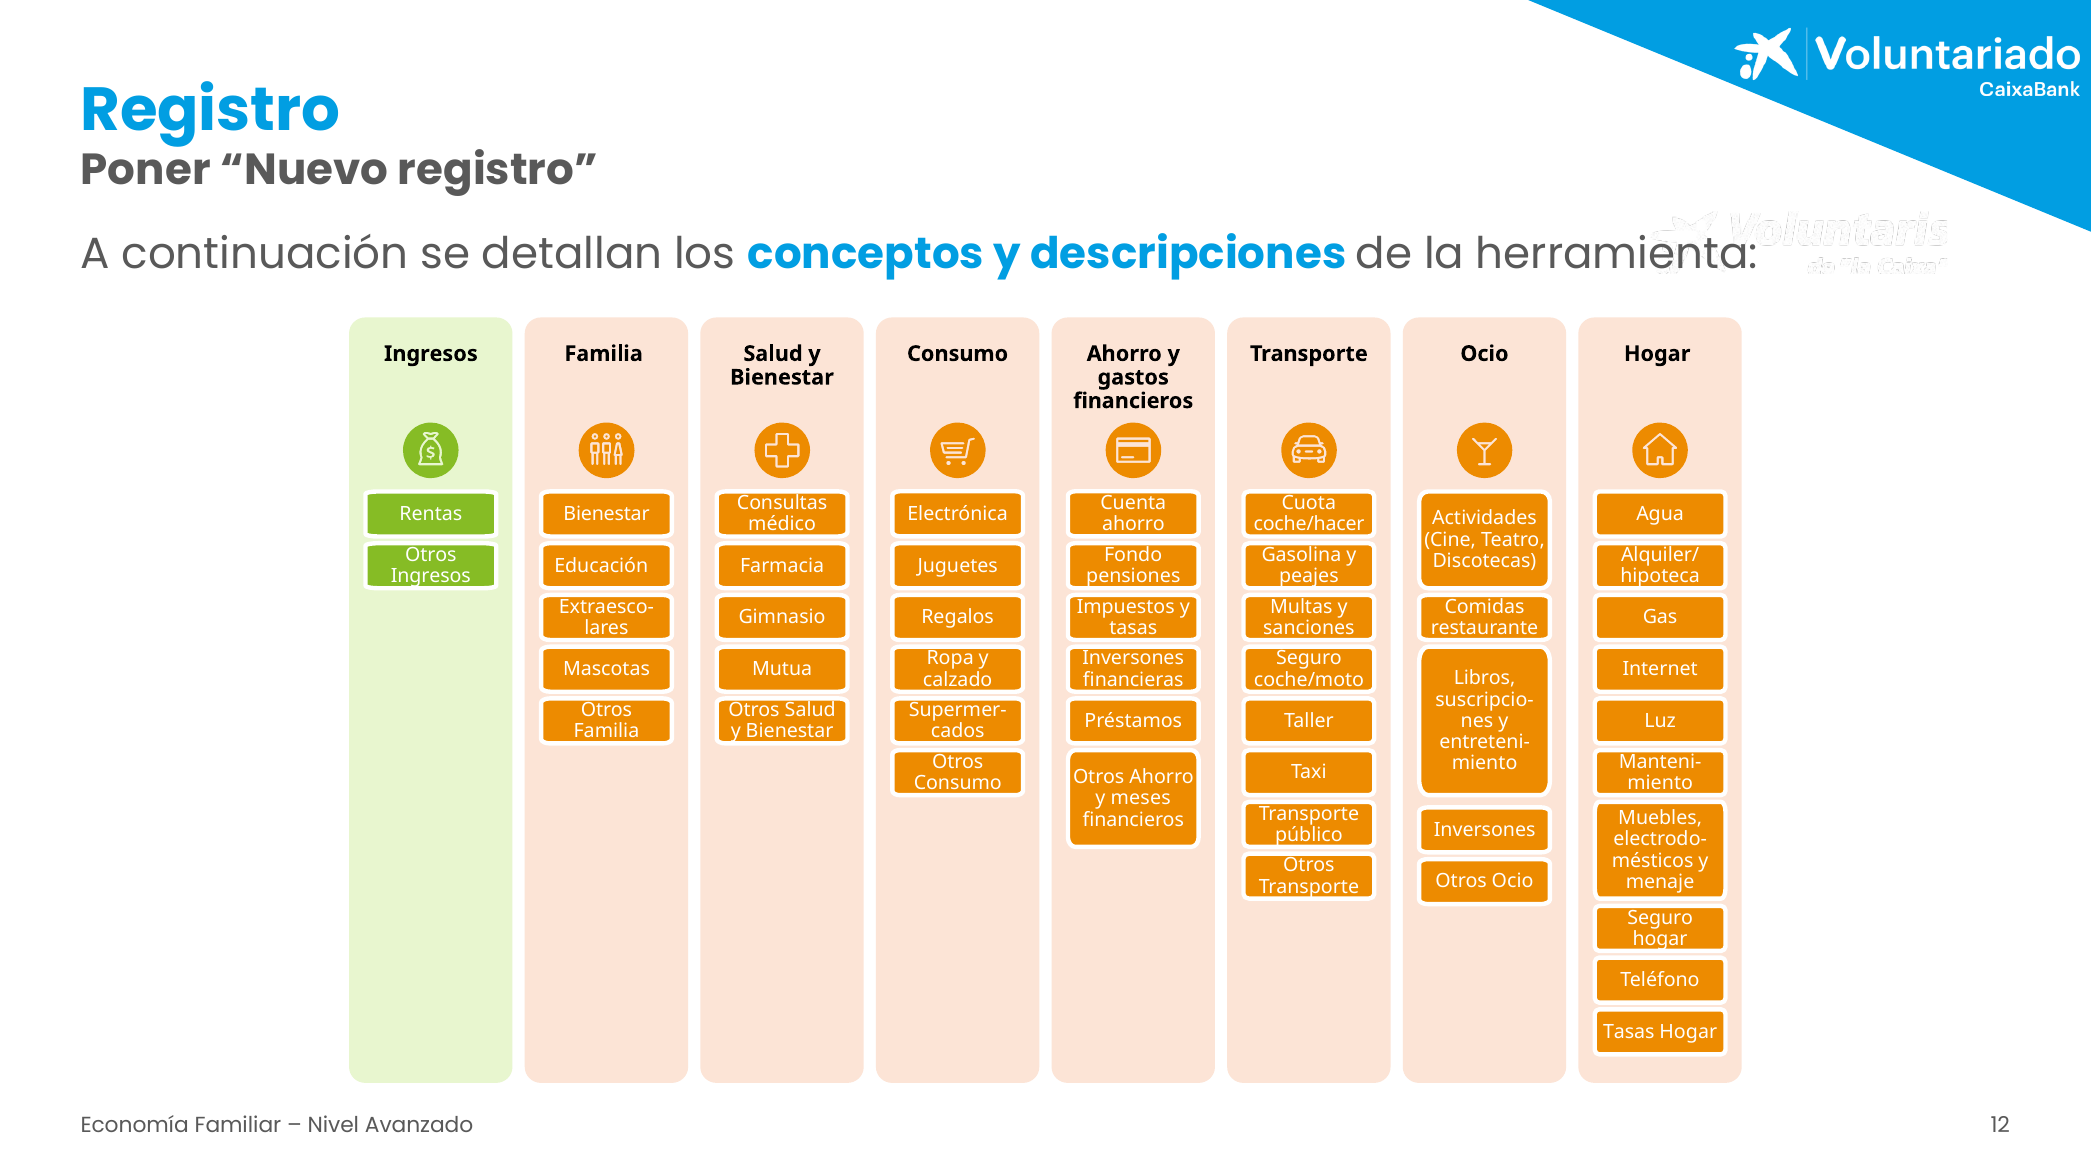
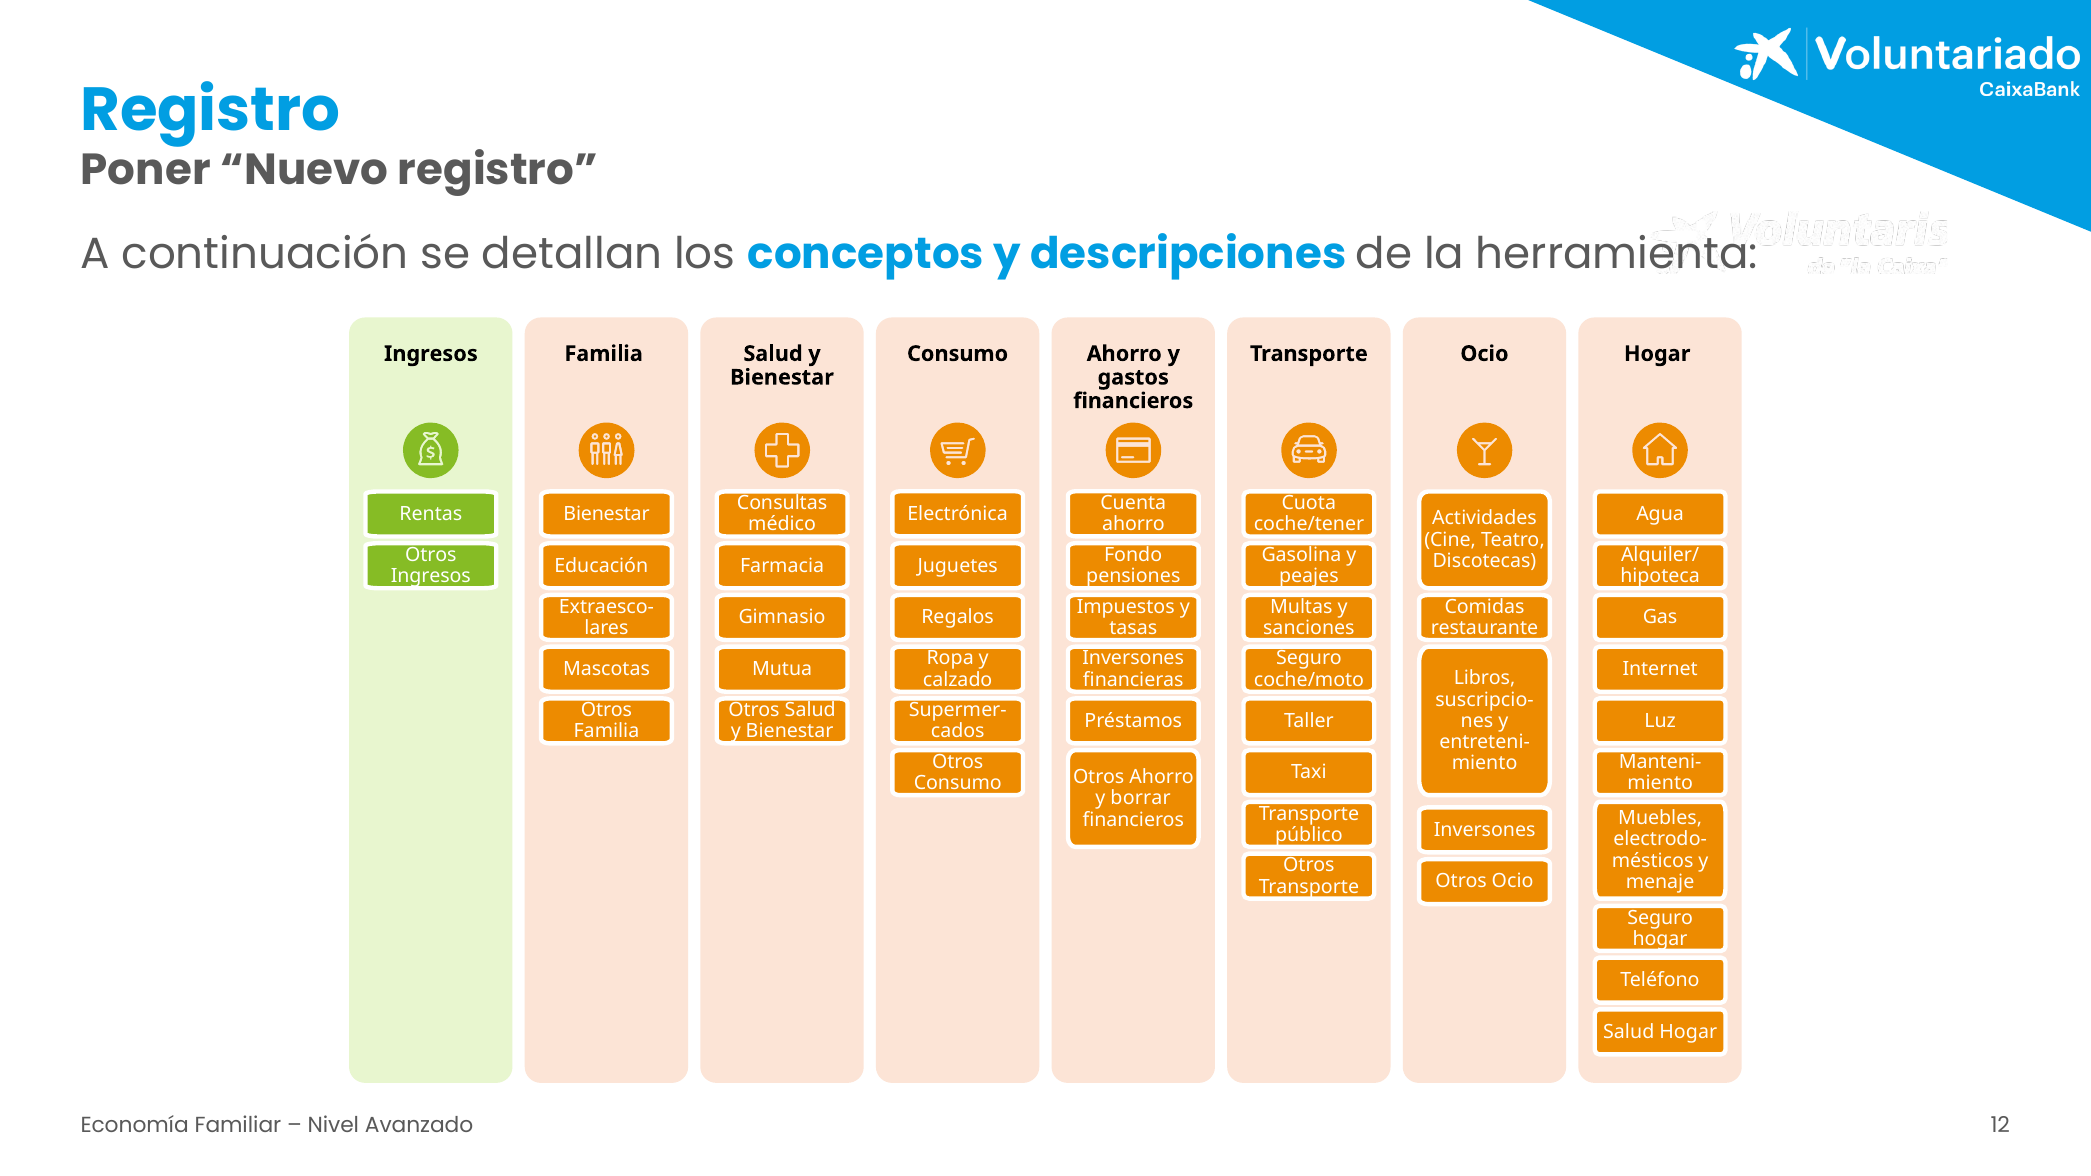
coche/hacer: coche/hacer -> coche/tener
meses: meses -> borrar
Tasas at (1629, 1032): Tasas -> Salud
